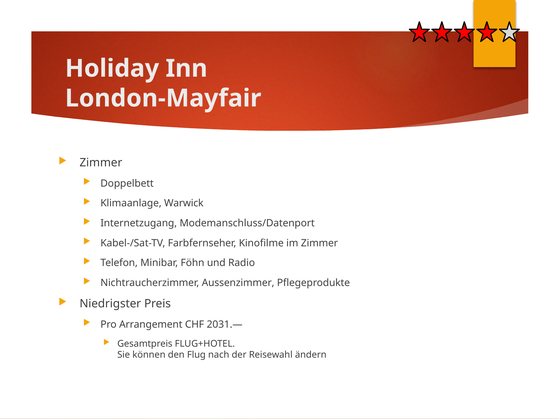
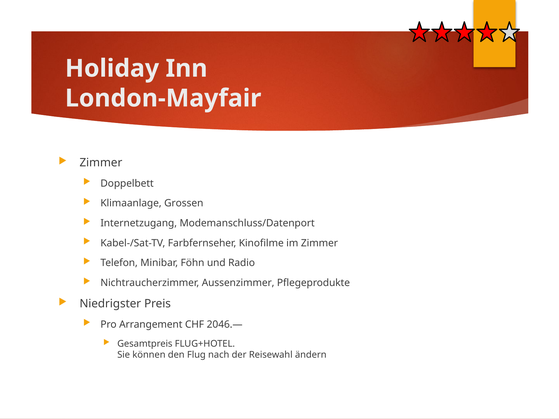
Warwick: Warwick -> Grossen
2031.—: 2031.— -> 2046.—
